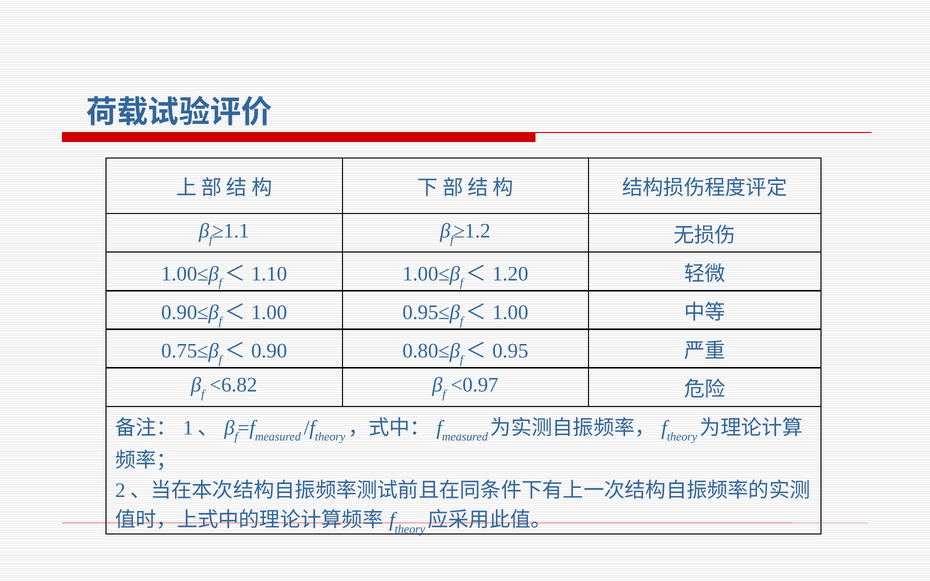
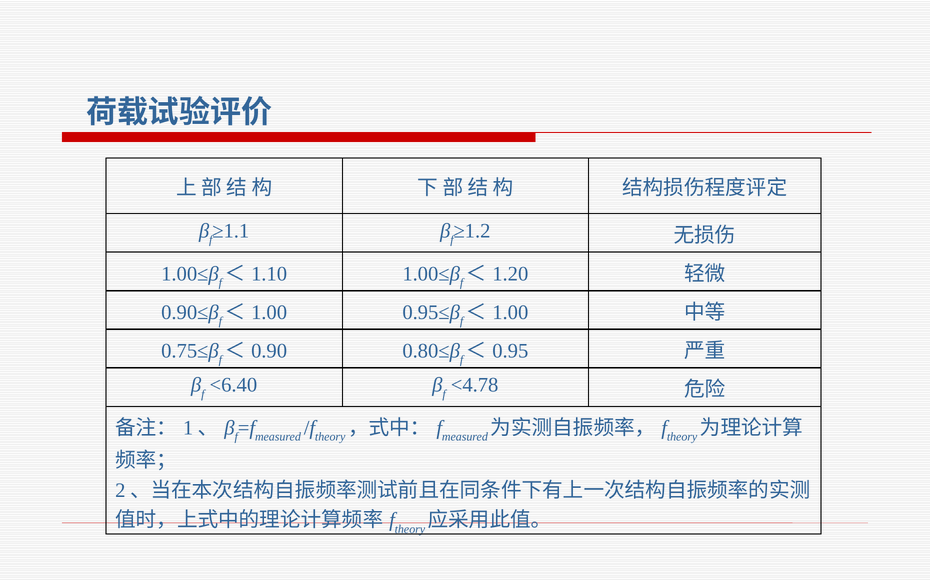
<6.82: <6.82 -> <6.40
<0.97: <0.97 -> <4.78
